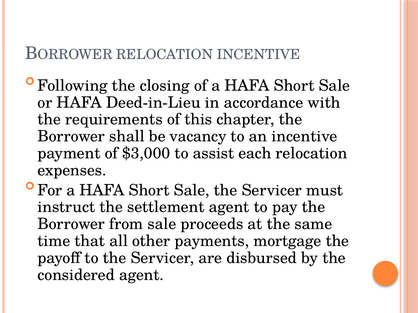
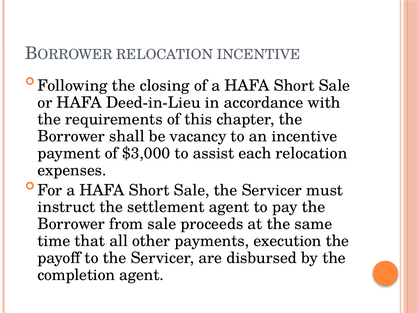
mortgage: mortgage -> execution
considered: considered -> completion
